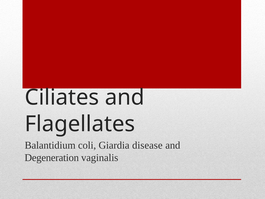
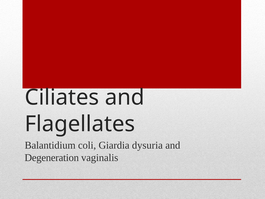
disease: disease -> dysuria
